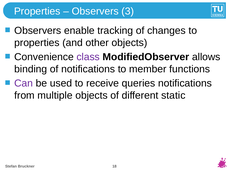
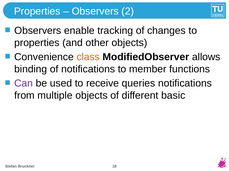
3: 3 -> 2
class colour: purple -> orange
static: static -> basic
